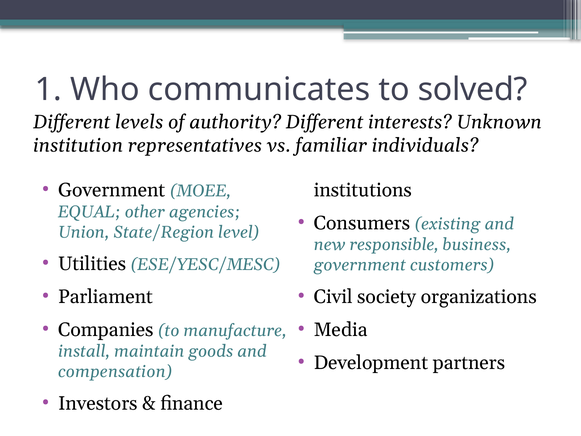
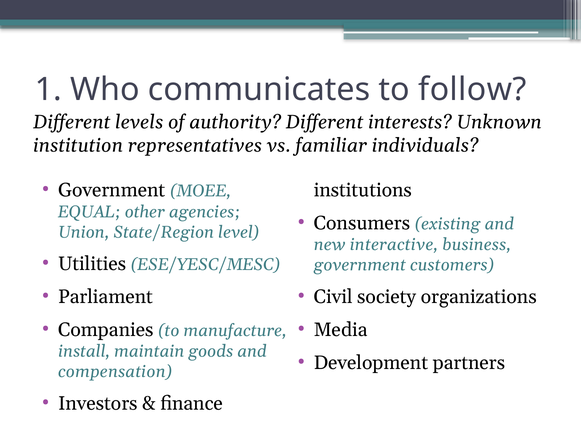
solved: solved -> follow
responsible: responsible -> interactive
